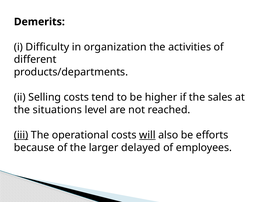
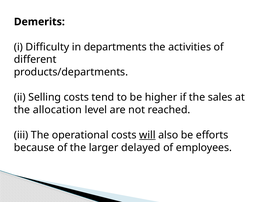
organization: organization -> departments
situations: situations -> allocation
iii underline: present -> none
